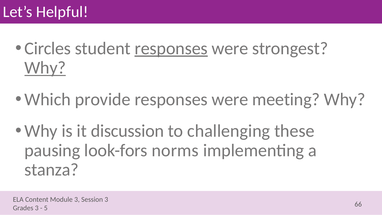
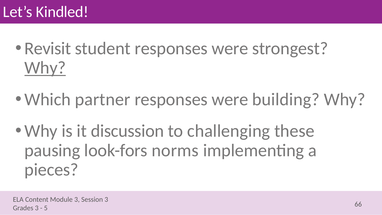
Helpful: Helpful -> Kindled
Circles: Circles -> Revisit
responses at (171, 48) underline: present -> none
provide: provide -> partner
meeting: meeting -> building
stanza: stanza -> pieces
